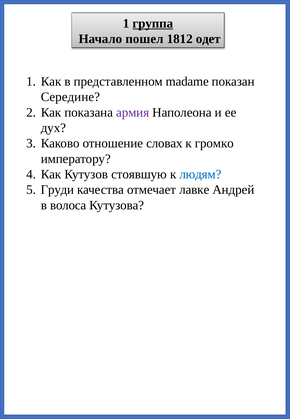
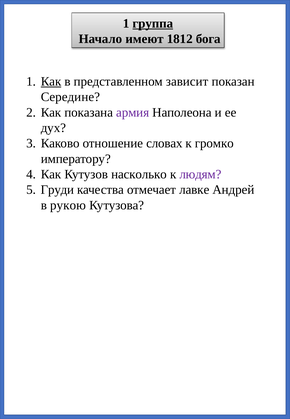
пошел: пошел -> имеют
одет: одет -> бога
Как at (51, 81) underline: none -> present
madame: madame -> зависит
стоявшую: стоявшую -> насколько
людям colour: blue -> purple
волоса: волоса -> рукою
